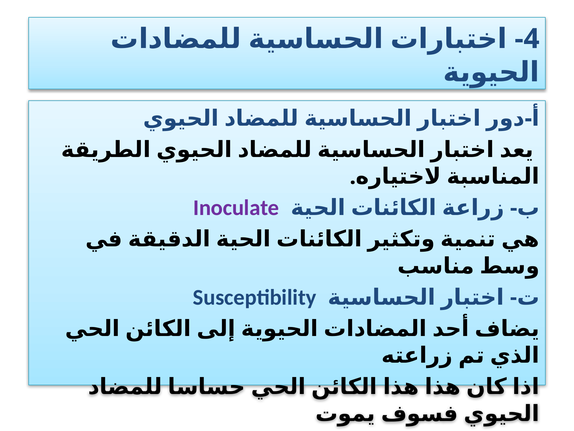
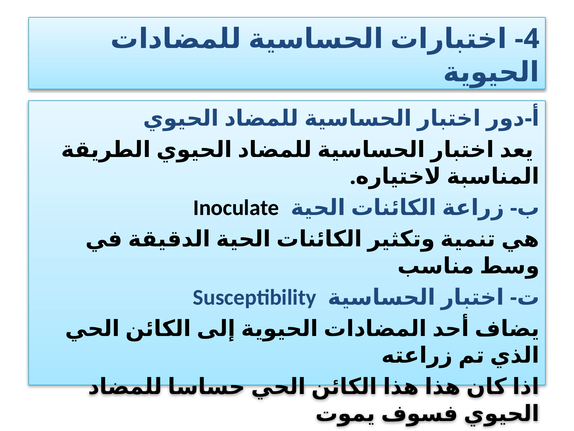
Inoculate colour: purple -> black
